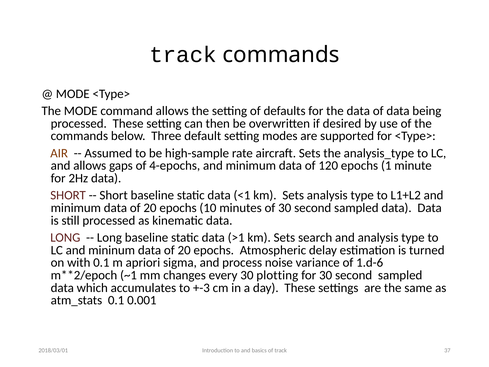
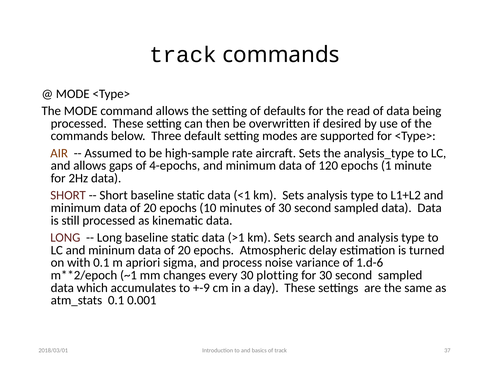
the data: data -> read
+-3: +-3 -> +-9
